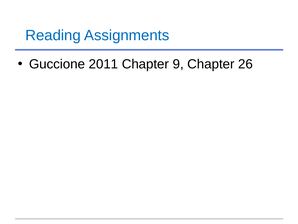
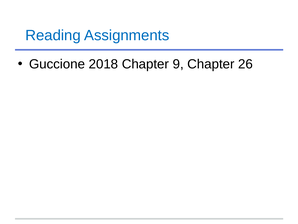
2011: 2011 -> 2018
